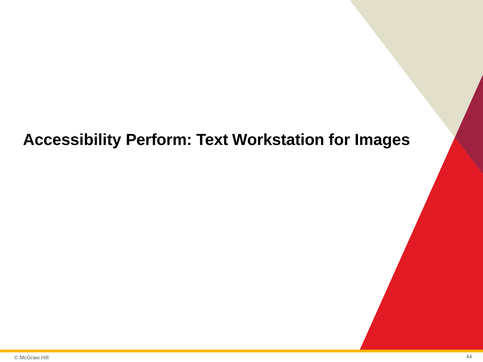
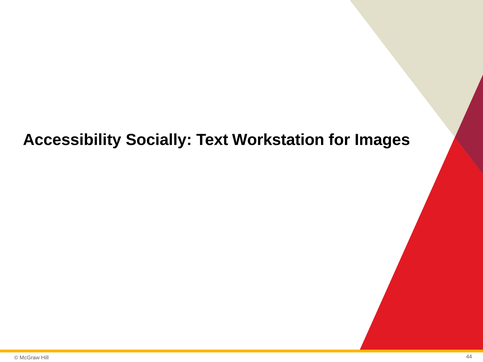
Perform: Perform -> Socially
